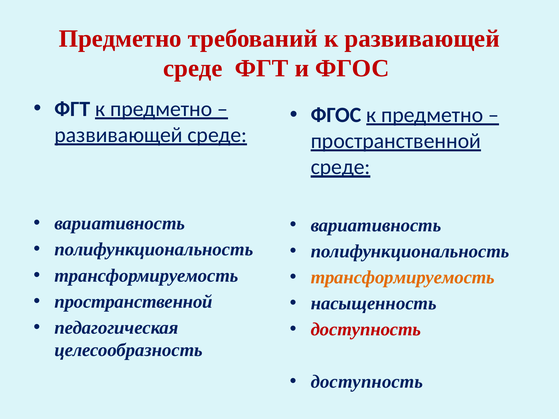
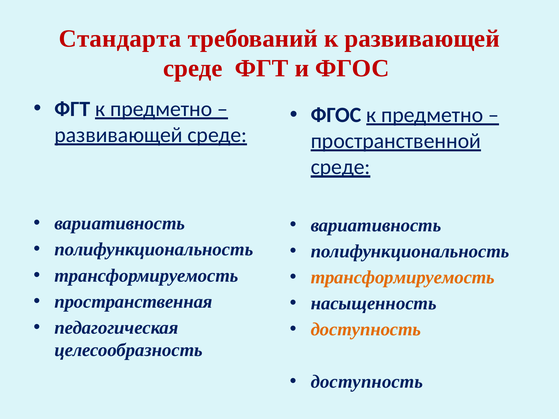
Предметно at (120, 39): Предметно -> Стандарта
пространственной at (134, 302): пространственной -> пространственная
доступность at (366, 330) colour: red -> orange
